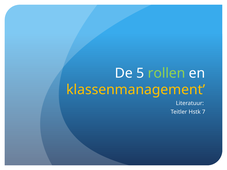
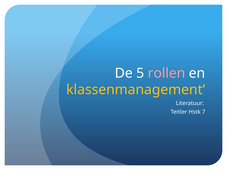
rollen colour: light green -> pink
